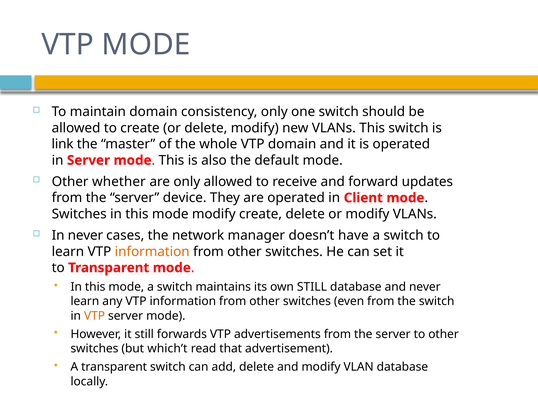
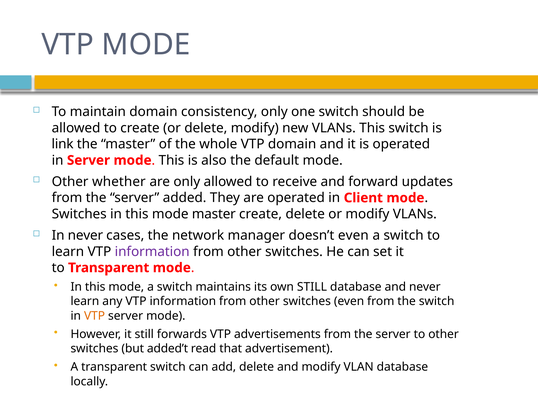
device: device -> added
mode modify: modify -> master
doesn’t have: have -> even
information at (152, 251) colour: orange -> purple
which’t: which’t -> added’t
